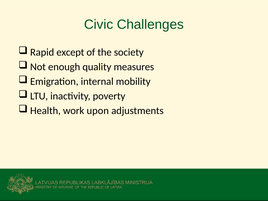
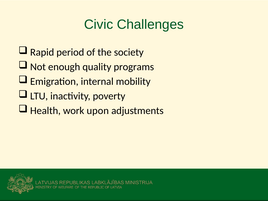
except: except -> period
measures: measures -> programs
